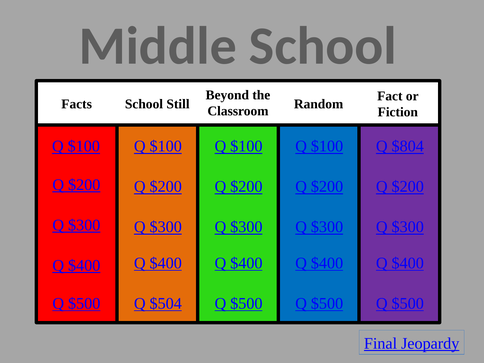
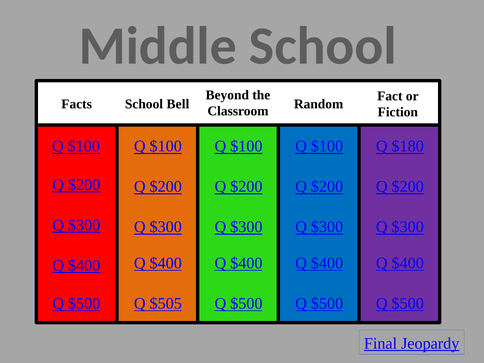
Still: Still -> Bell
$804: $804 -> $180
$504: $504 -> $505
